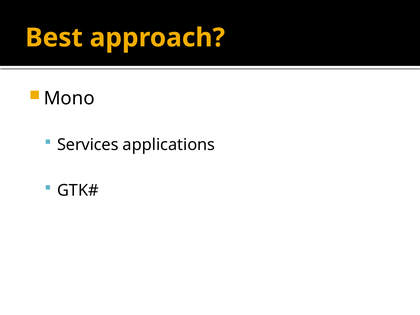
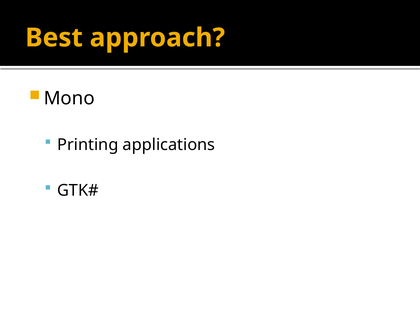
Services: Services -> Printing
